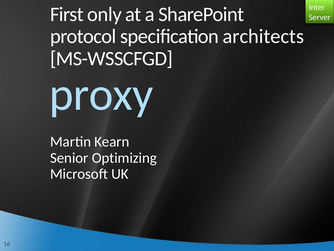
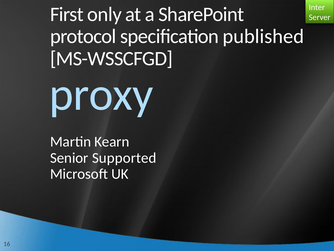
architects: architects -> published
Optimizing: Optimizing -> Supported
